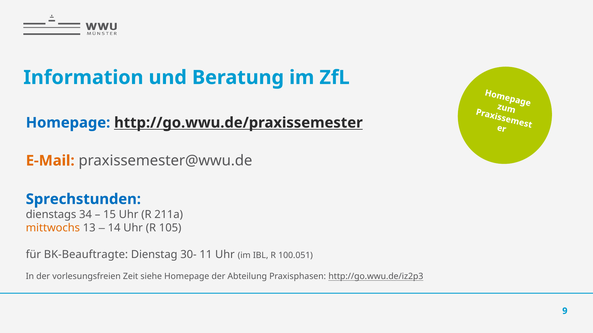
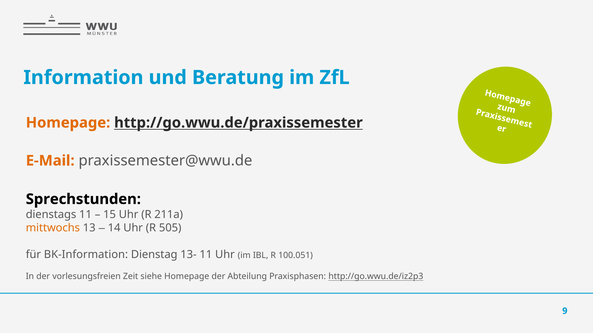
Homepage at (68, 123) colour: blue -> orange
Sprechstunden colour: blue -> black
dienstags 34: 34 -> 11
105: 105 -> 505
BK-Beauftragte: BK-Beauftragte -> BK-Information
30-: 30- -> 13-
